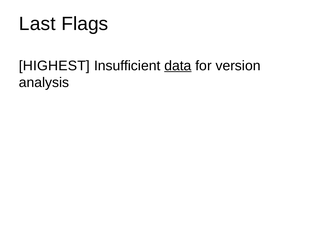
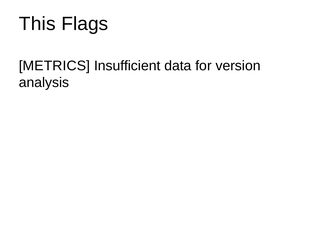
Last: Last -> This
HIGHEST: HIGHEST -> METRICS
data underline: present -> none
